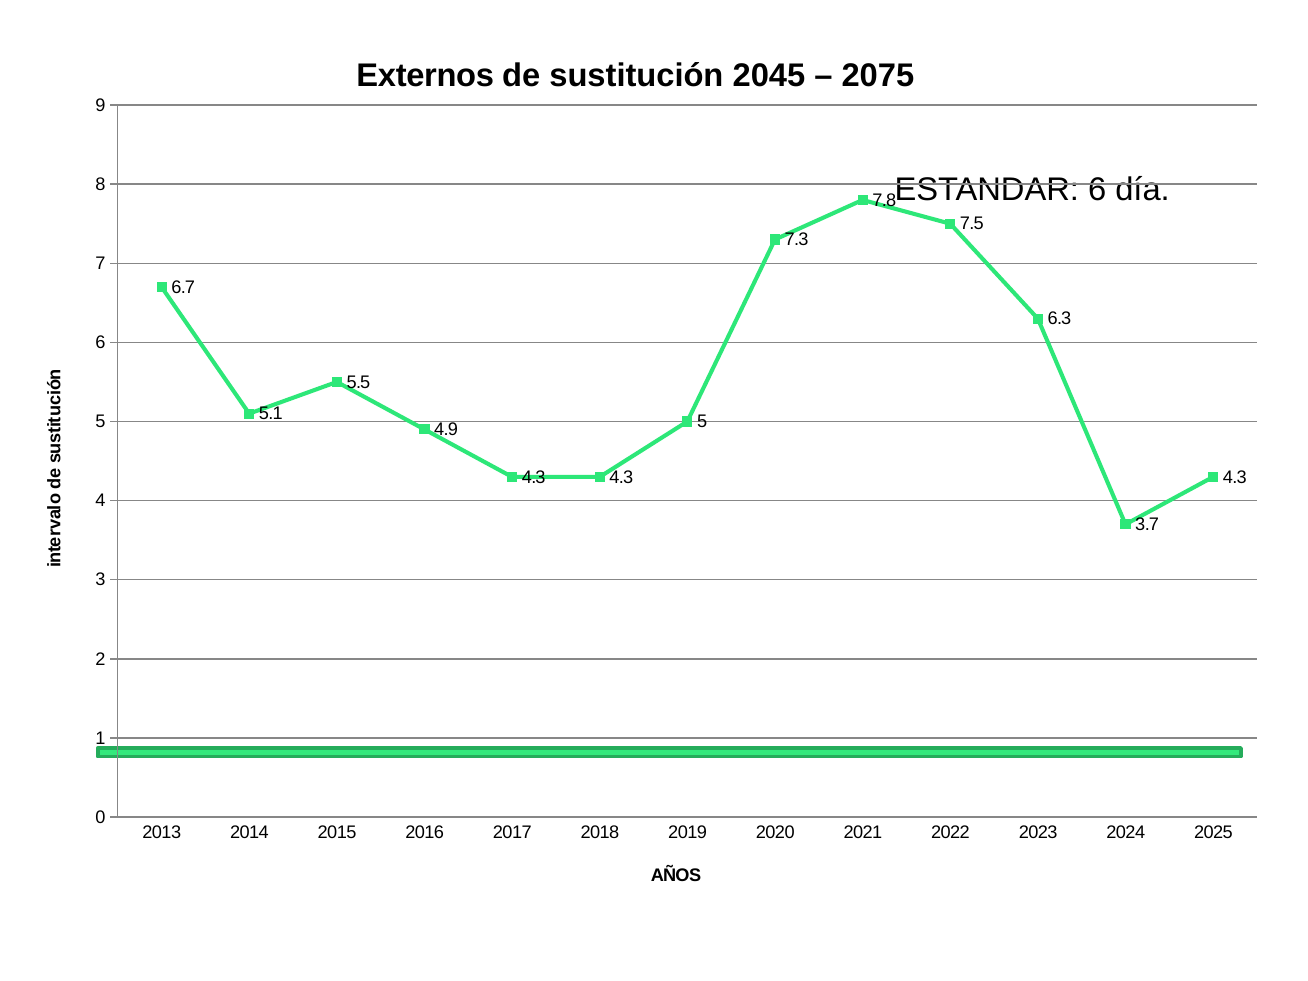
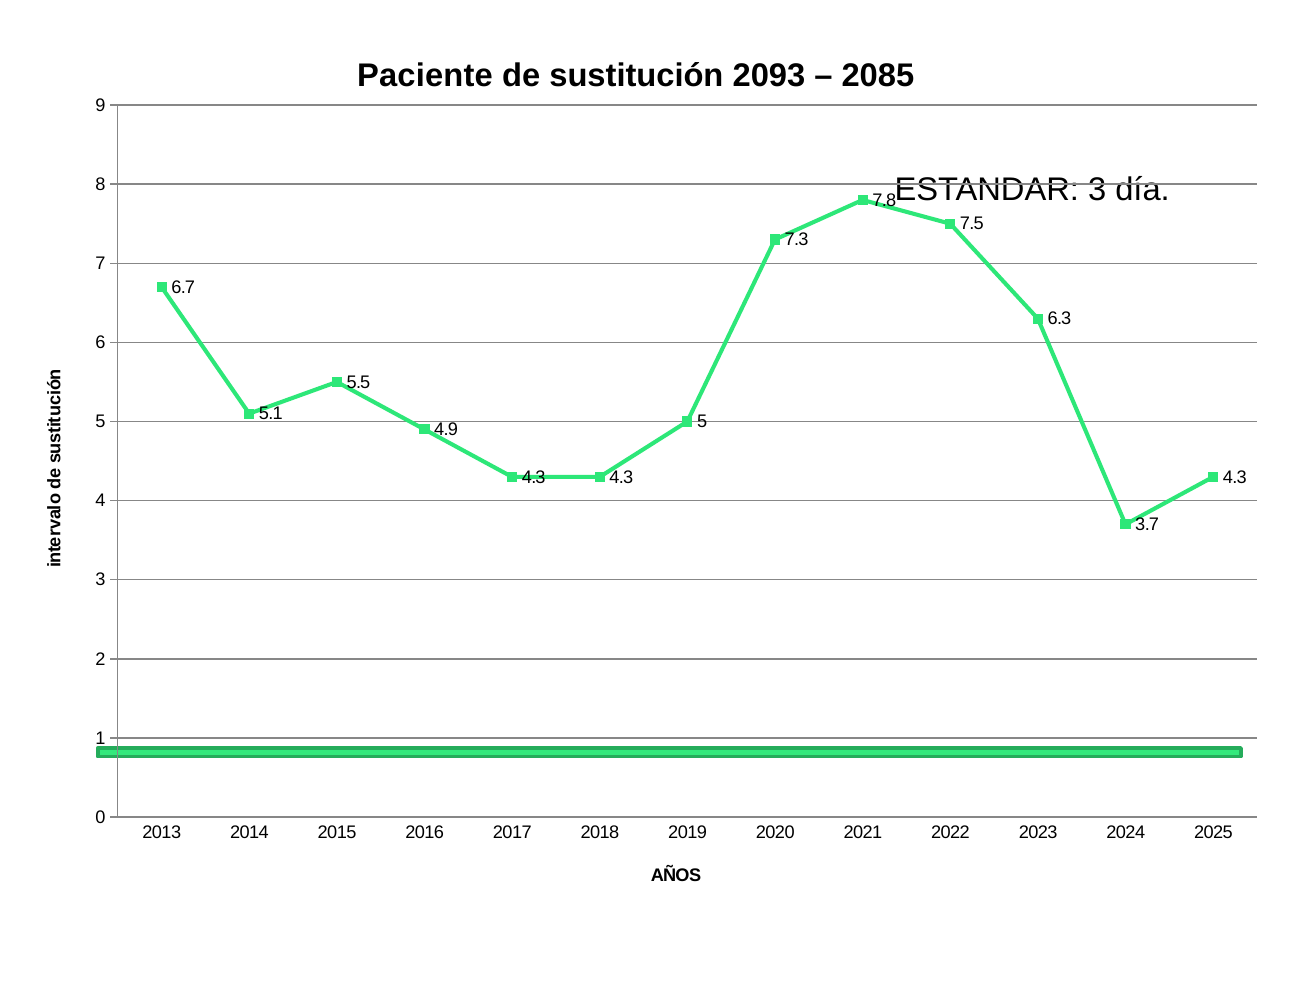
Externos: Externos -> Paciente
2045: 2045 -> 2093
2075: 2075 -> 2085
ESTANDAR 6: 6 -> 3
